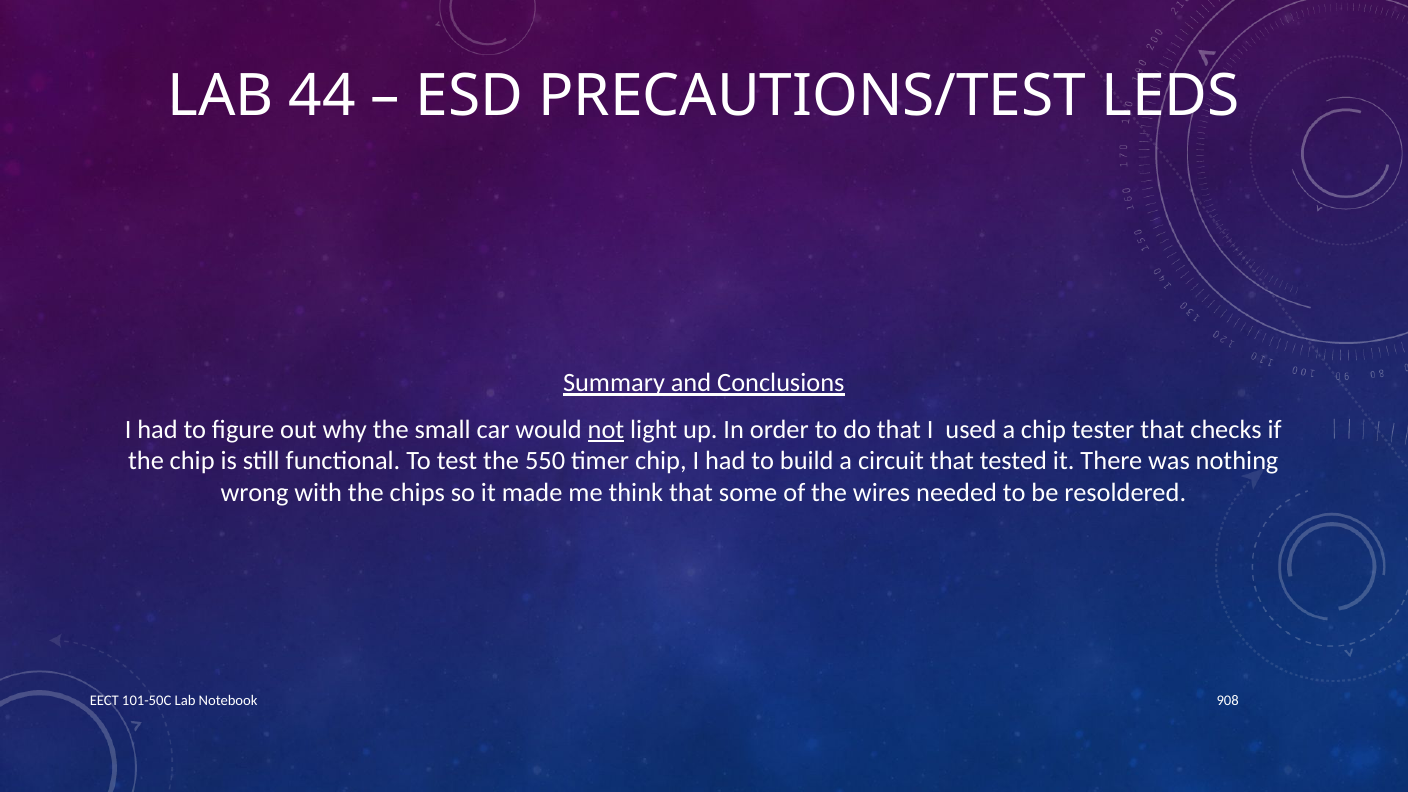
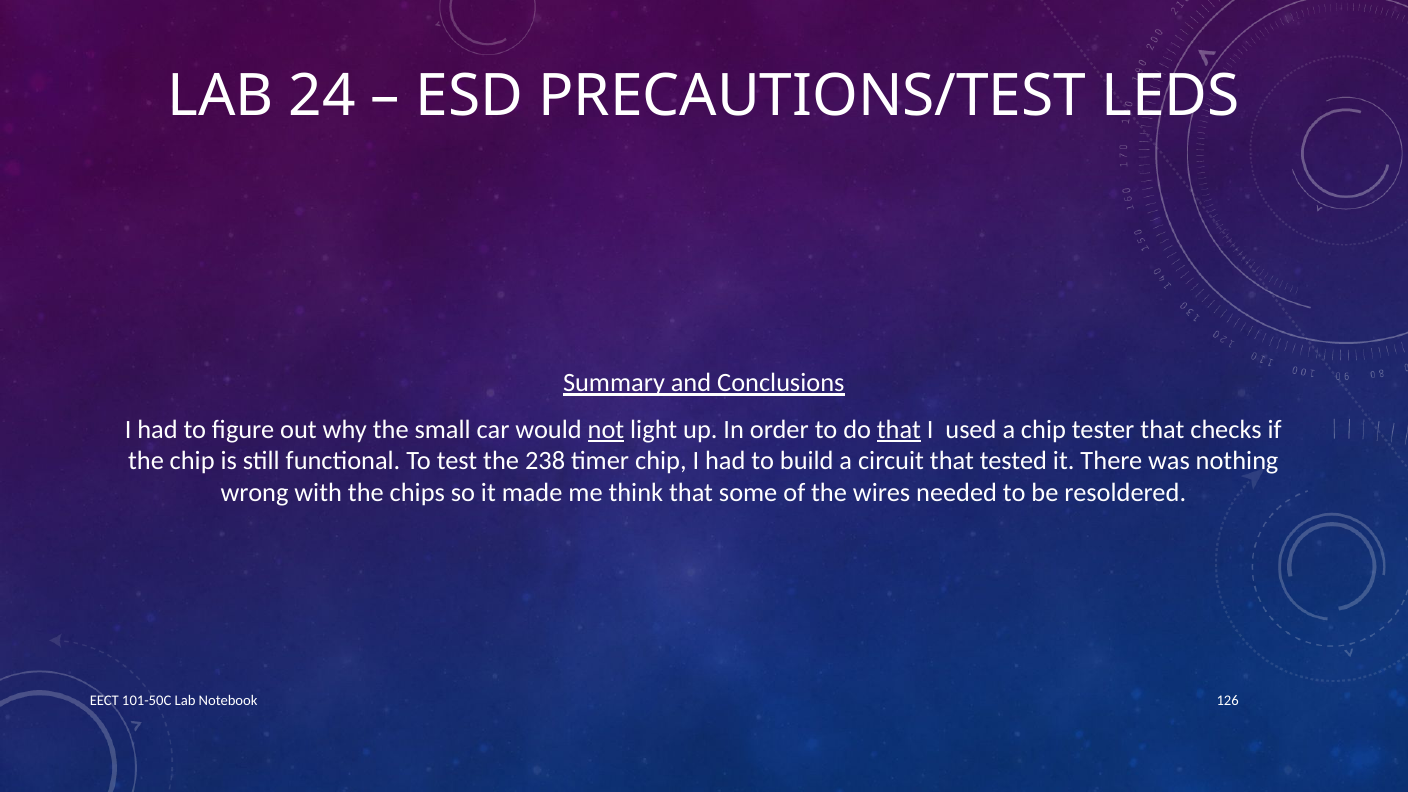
44: 44 -> 24
that at (899, 429) underline: none -> present
550: 550 -> 238
908: 908 -> 126
